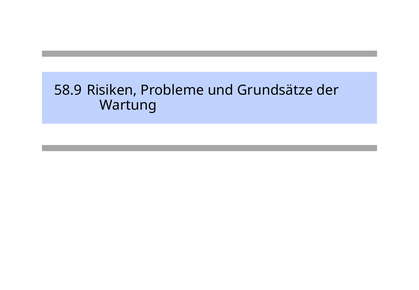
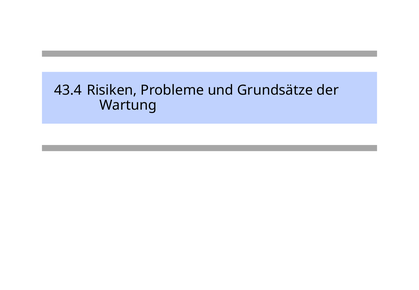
58.9: 58.9 -> 43.4
